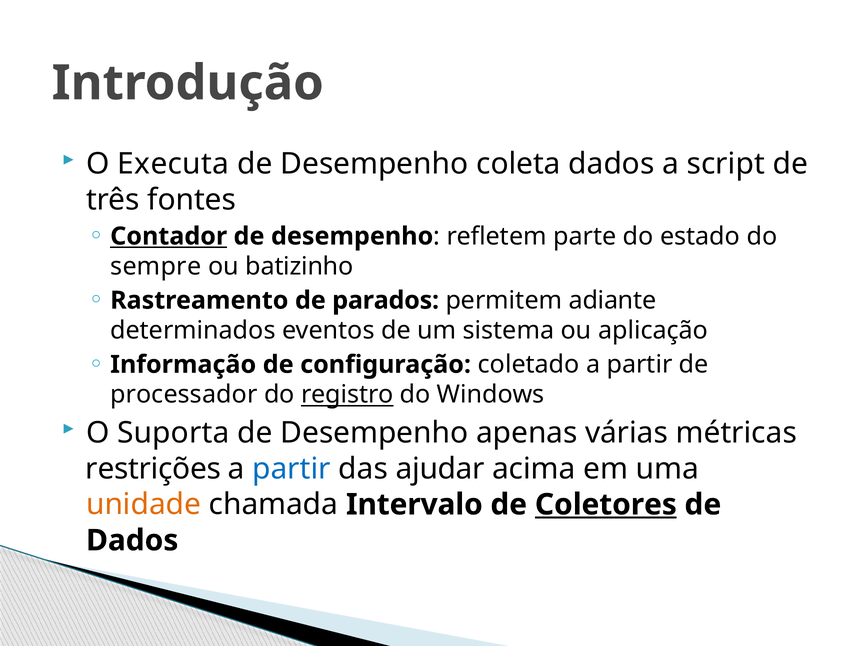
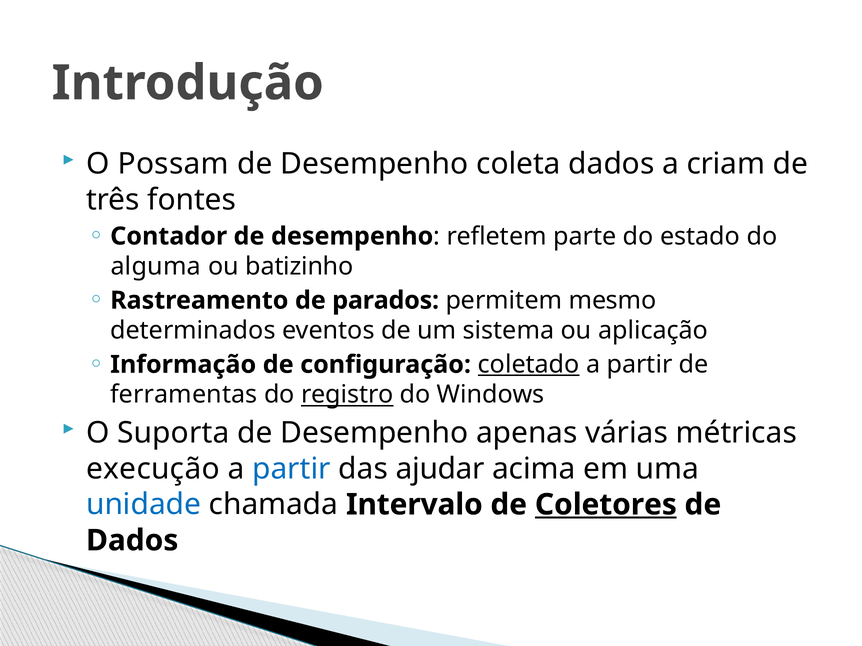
Executa: Executa -> Possam
script: script -> criam
Contador underline: present -> none
sempre: sempre -> alguma
adiante: adiante -> mesmo
coletado underline: none -> present
processador: processador -> ferramentas
restrições: restrições -> execução
unidade colour: orange -> blue
